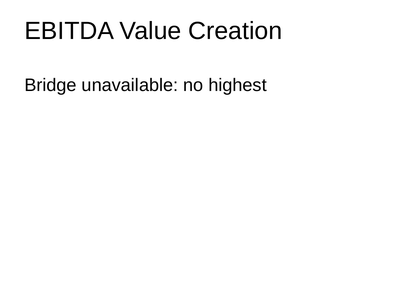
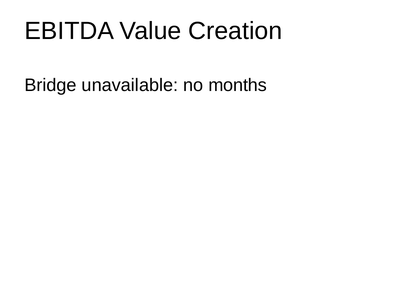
highest: highest -> months
